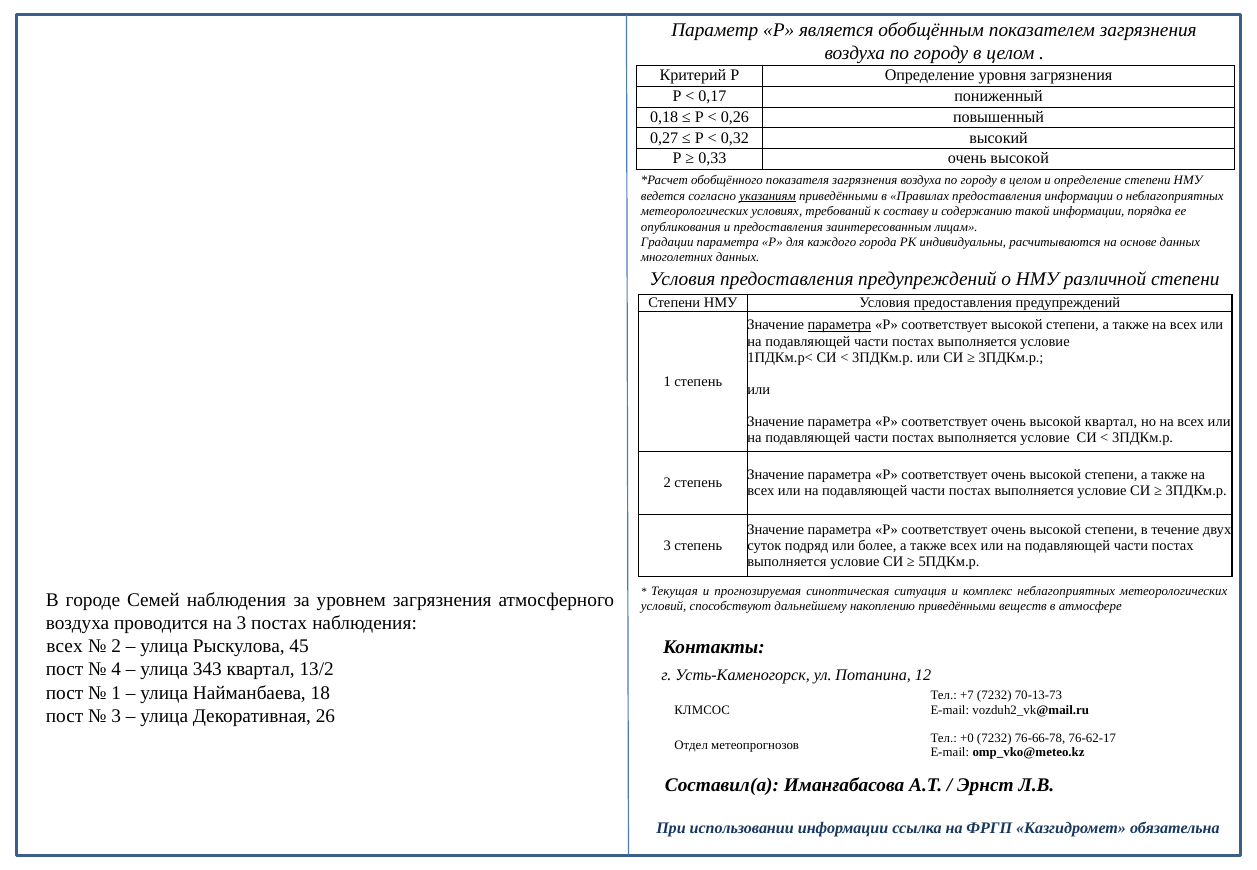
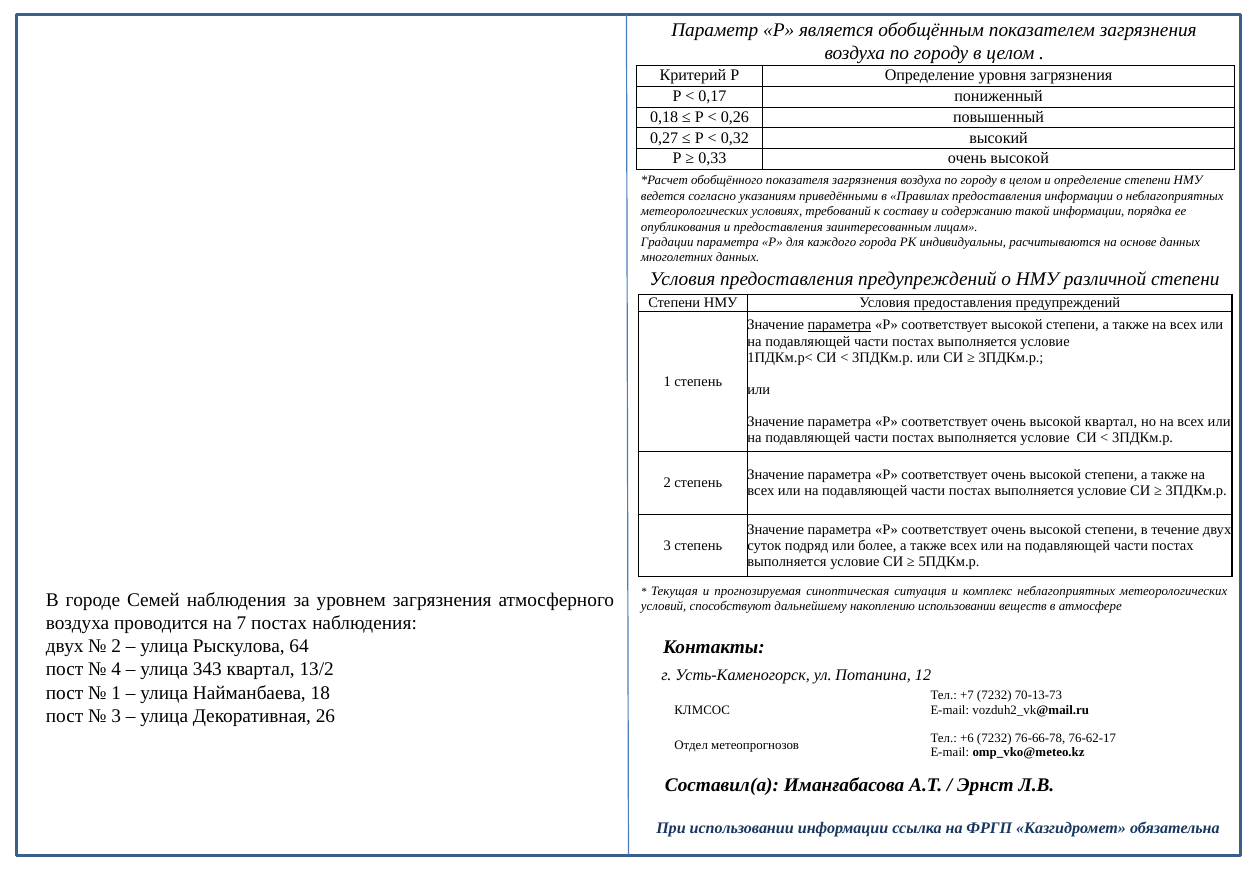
указаниям underline: present -> none
накоплению приведёнными: приведёнными -> использовании
на 3: 3 -> 7
всех at (65, 647): всех -> двух
45: 45 -> 64
+0: +0 -> +6
